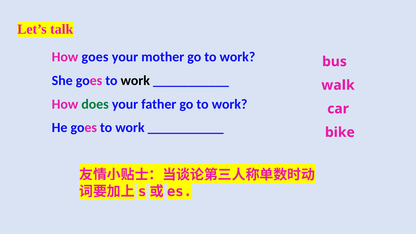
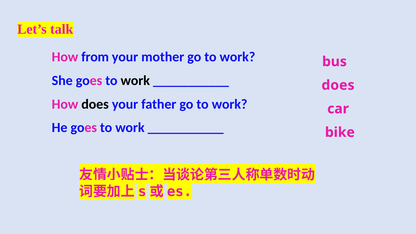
How goes: goes -> from
walk at (338, 85): walk -> does
does at (95, 104) colour: green -> black
